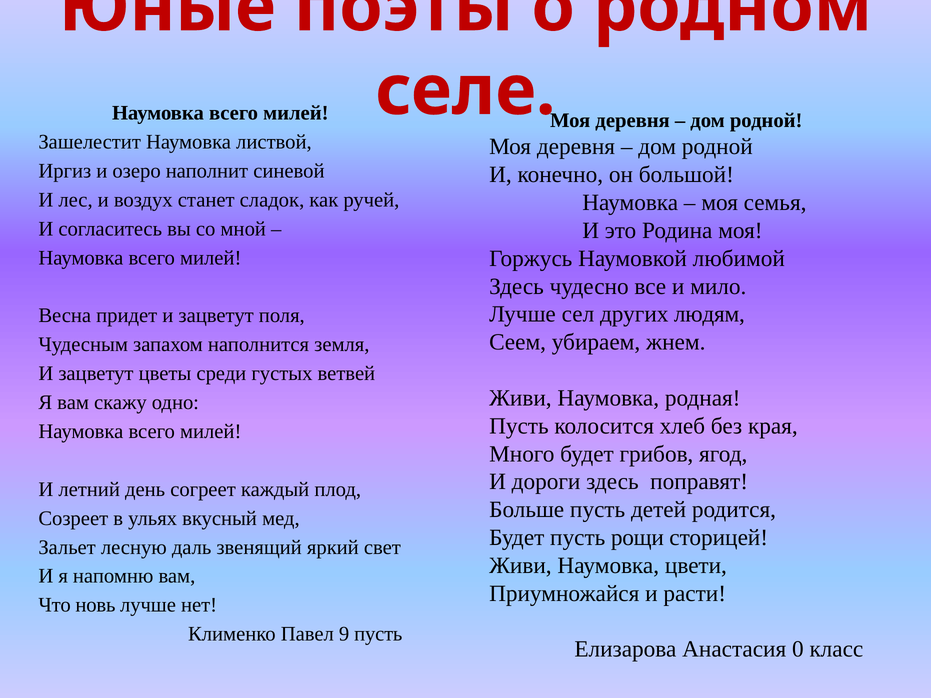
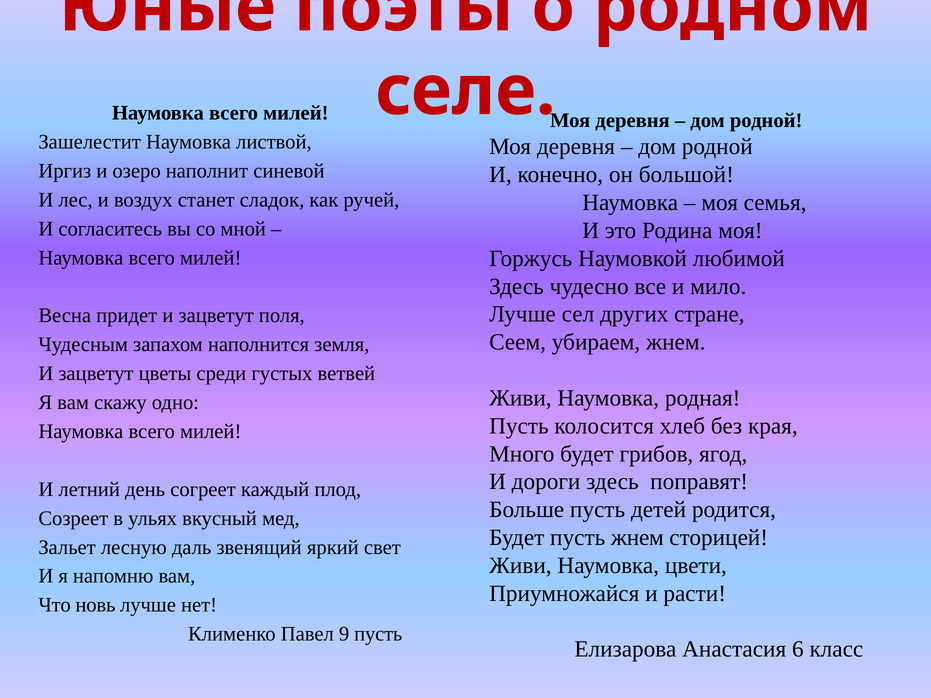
людям: людям -> стране
пусть рощи: рощи -> жнем
0: 0 -> 6
